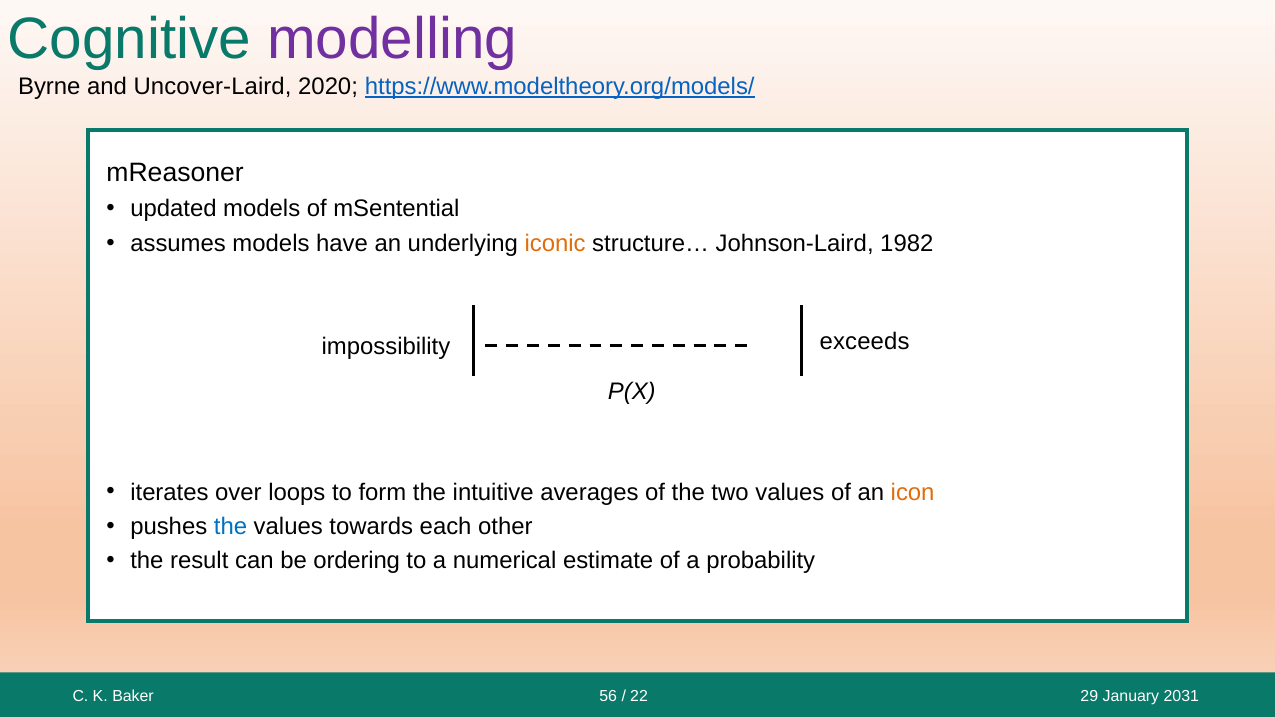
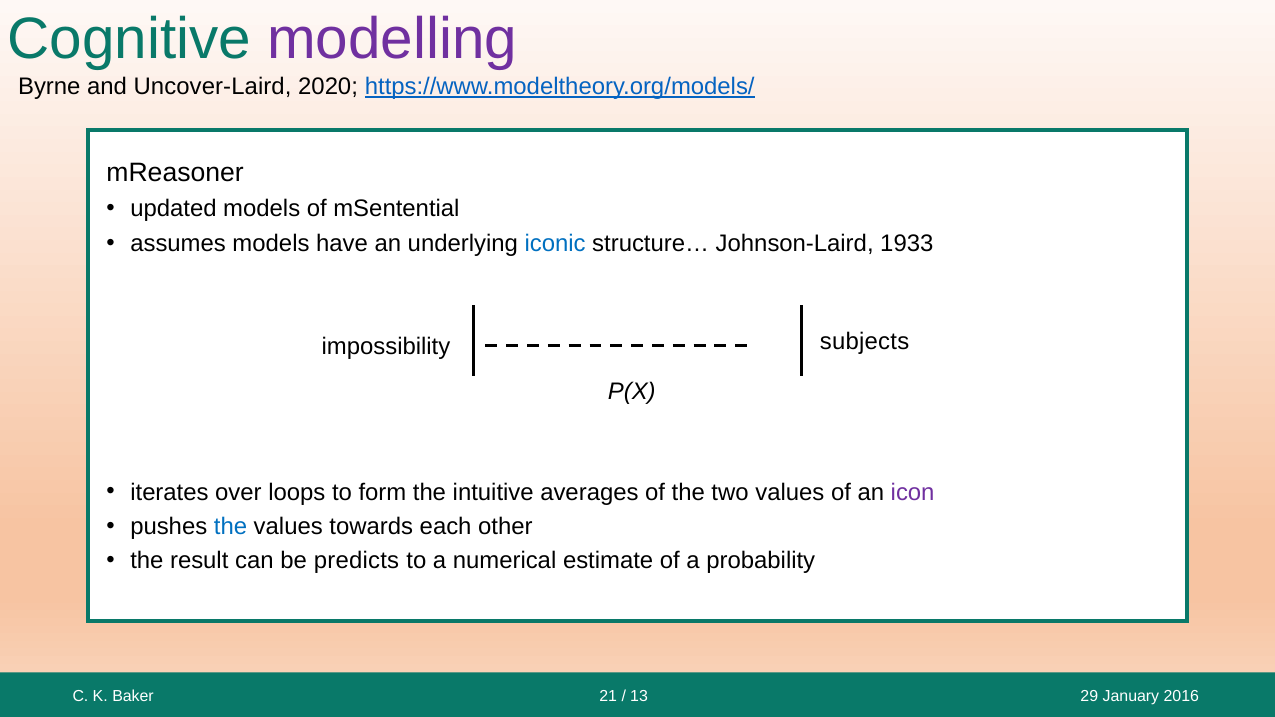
iconic colour: orange -> blue
1982: 1982 -> 1933
exceeds: exceeds -> subjects
icon colour: orange -> purple
ordering: ordering -> predicts
56: 56 -> 21
22: 22 -> 13
2031: 2031 -> 2016
